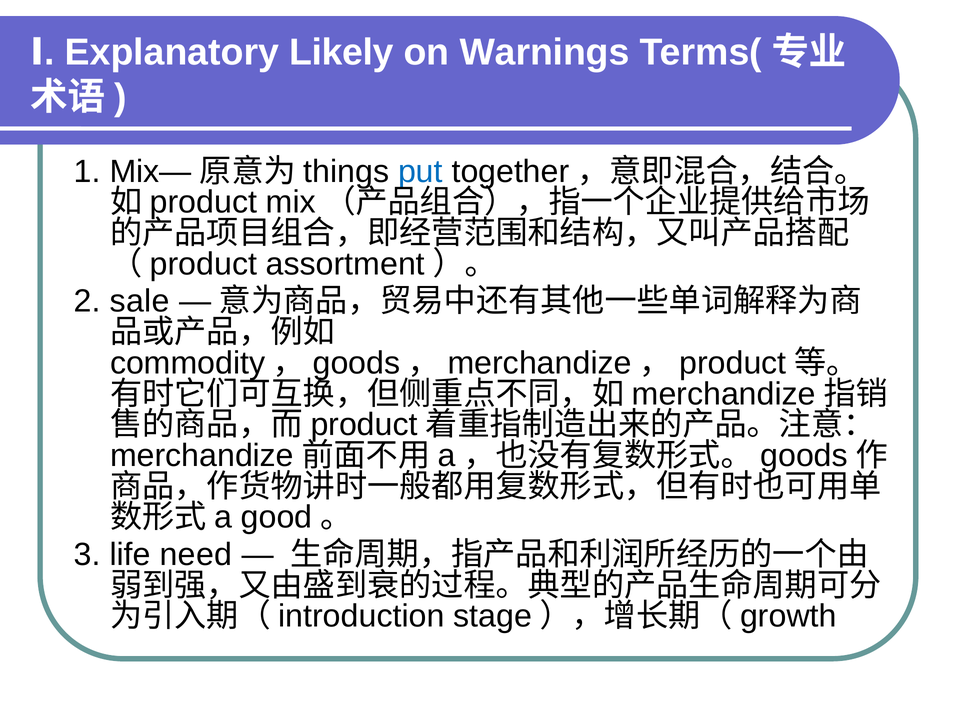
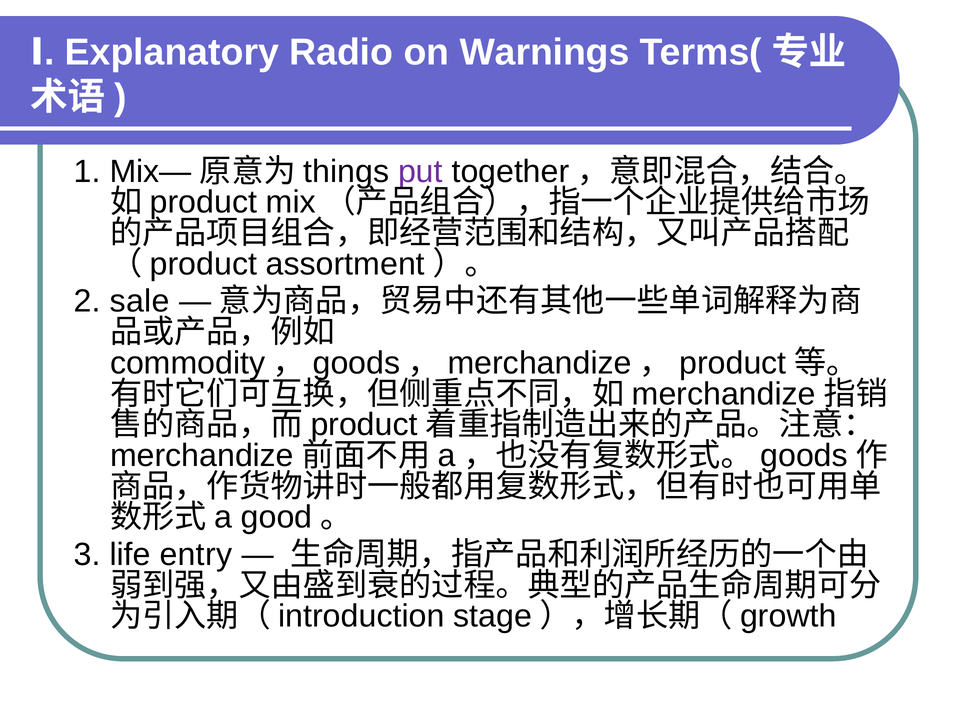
Likely: Likely -> Radio
put colour: blue -> purple
need: need -> entry
